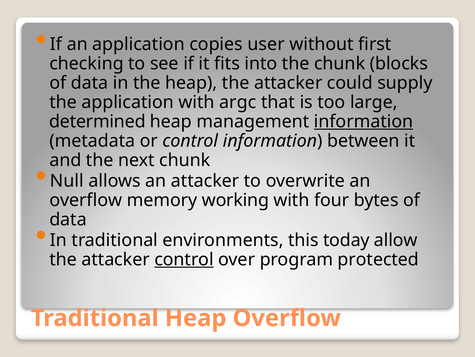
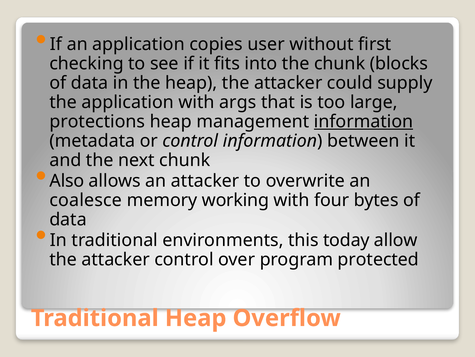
argc: argc -> args
determined: determined -> protections
Null: Null -> Also
overflow at (86, 200): overflow -> coalesce
control at (184, 259) underline: present -> none
